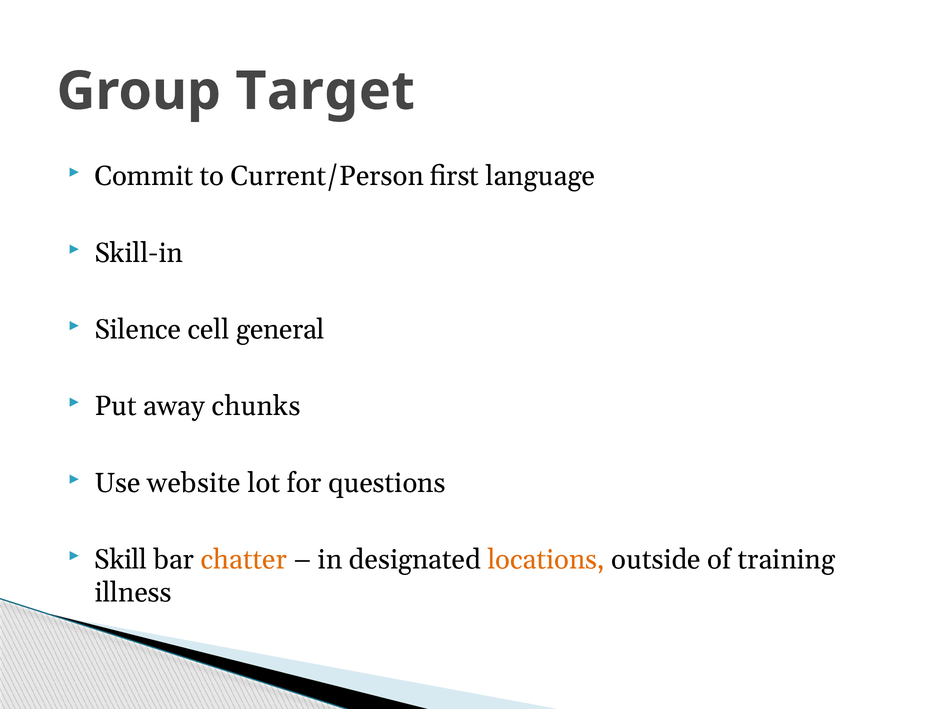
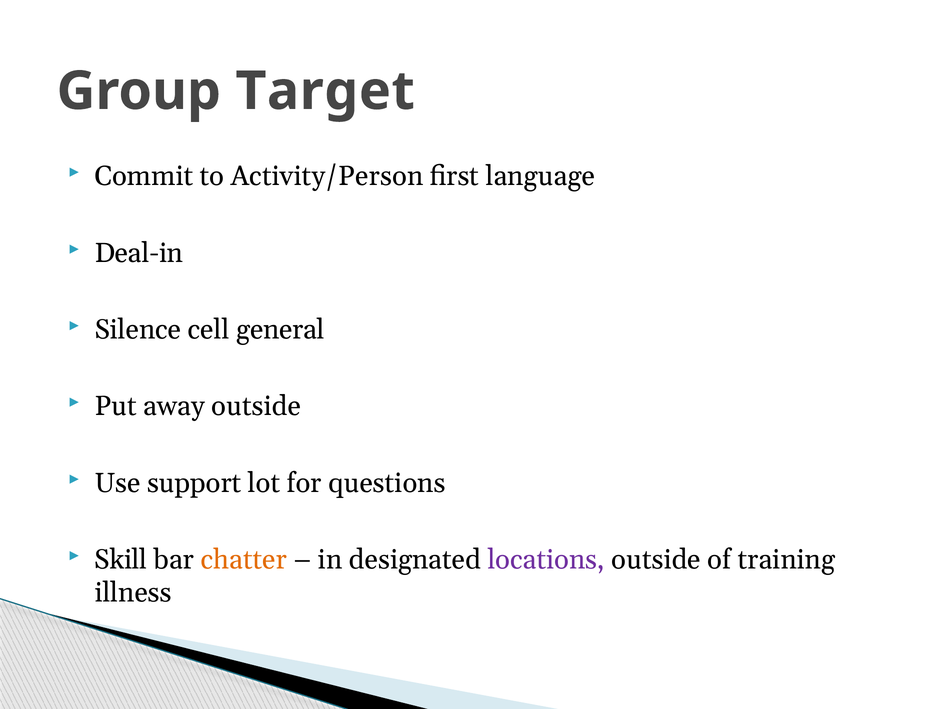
Current/Person: Current/Person -> Activity/Person
Skill-in: Skill-in -> Deal-in
away chunks: chunks -> outside
website: website -> support
locations colour: orange -> purple
